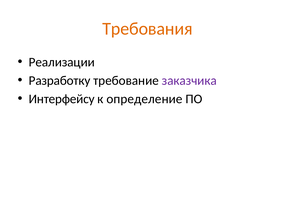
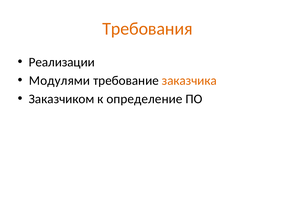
Разработку: Разработку -> Модулями
заказчика colour: purple -> orange
Интерфейсу: Интерфейсу -> Заказчиком
